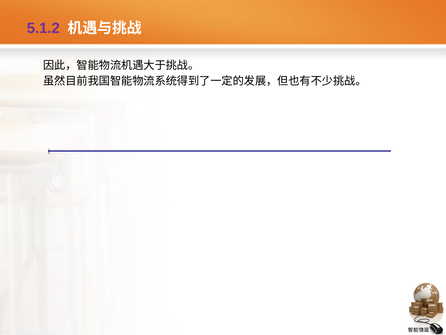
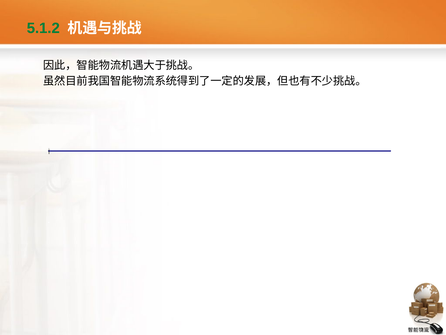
5.1.2 colour: purple -> green
